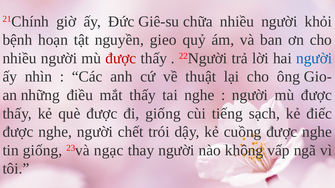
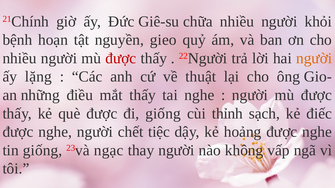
người at (314, 58) colour: blue -> orange
nhìn: nhìn -> lặng
tiếng: tiếng -> thỉnh
trói: trói -> tiệc
cuồng: cuồng -> hoảng
